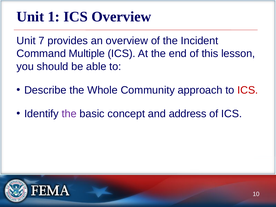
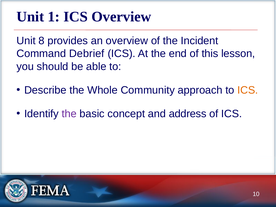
7: 7 -> 8
Multiple: Multiple -> Debrief
ICS at (248, 90) colour: red -> orange
